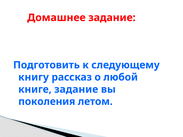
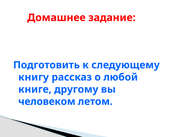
книге задание: задание -> другому
поколения: поколения -> человеком
